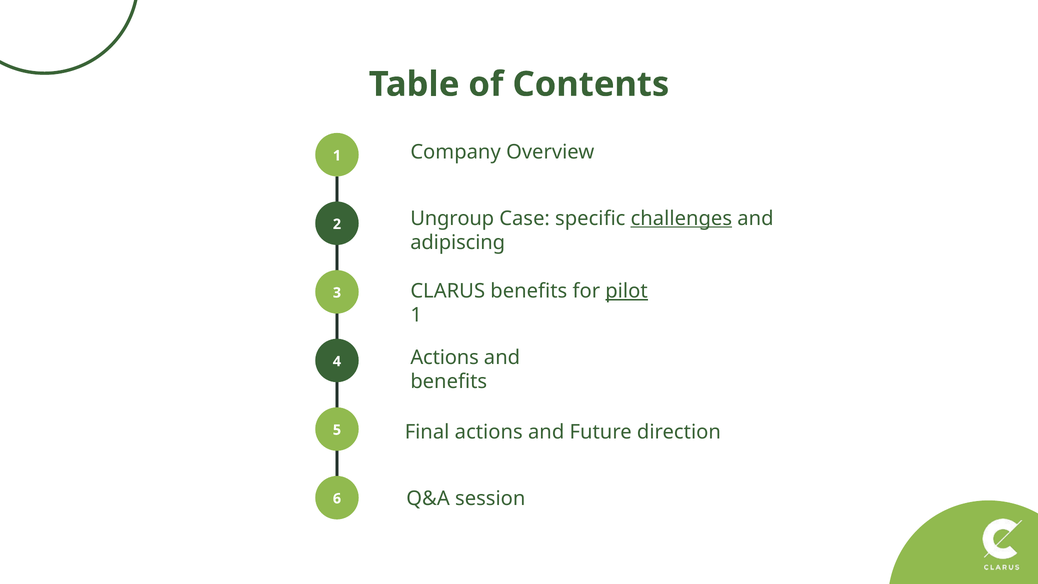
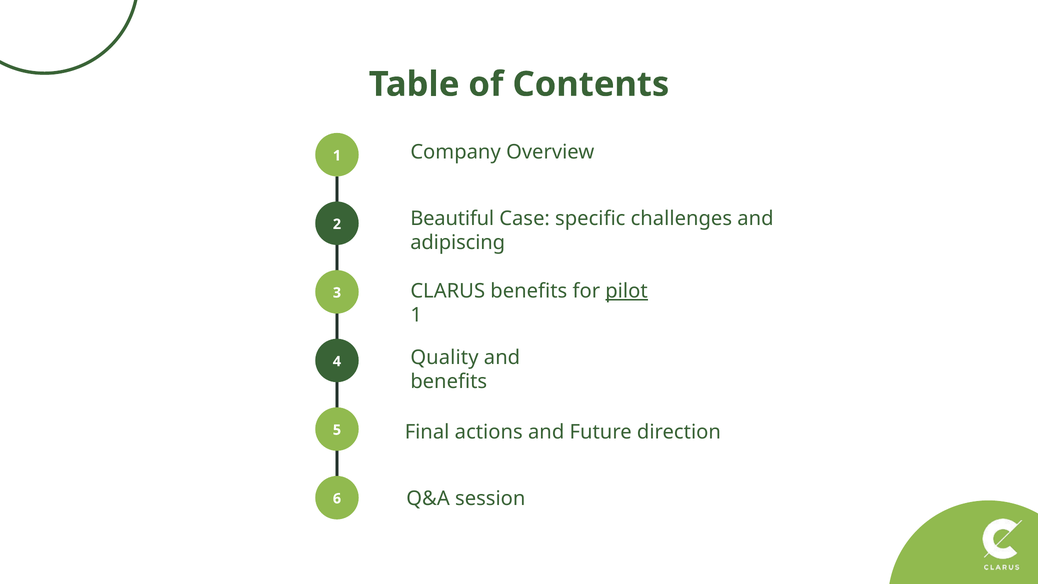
Ungroup: Ungroup -> Beautiful
challenges underline: present -> none
Actions at (445, 357): Actions -> Quality
